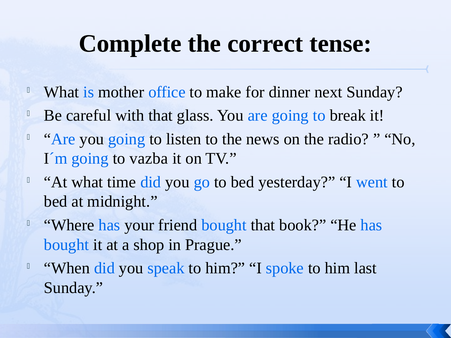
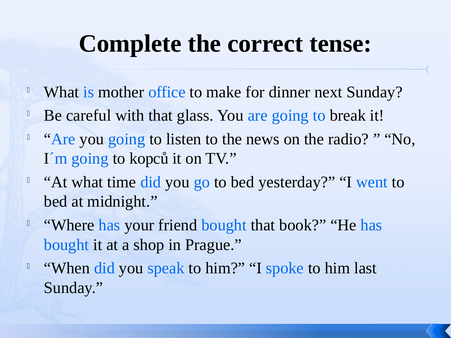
vazba: vazba -> kopců
